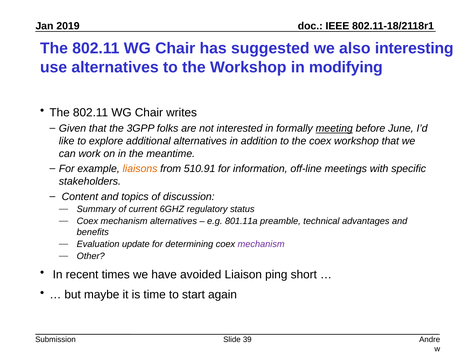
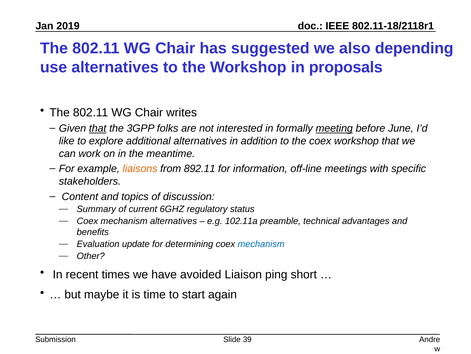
interesting: interesting -> depending
modifying: modifying -> proposals
that at (98, 128) underline: none -> present
510.91: 510.91 -> 892.11
801.11a: 801.11a -> 102.11a
mechanism at (261, 244) colour: purple -> blue
